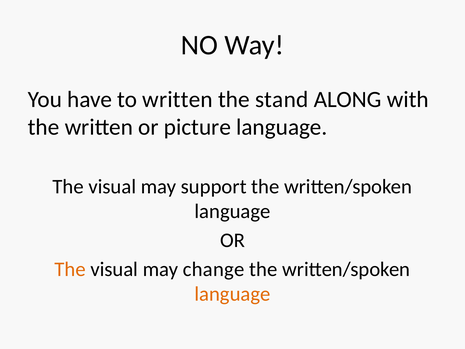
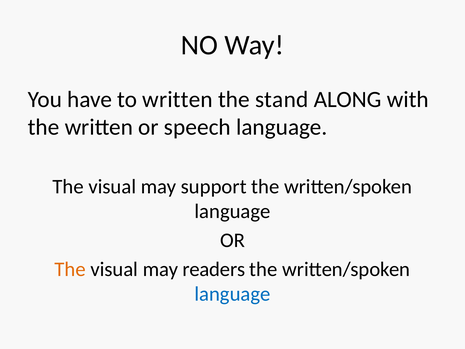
picture: picture -> speech
change: change -> readers
language at (232, 294) colour: orange -> blue
